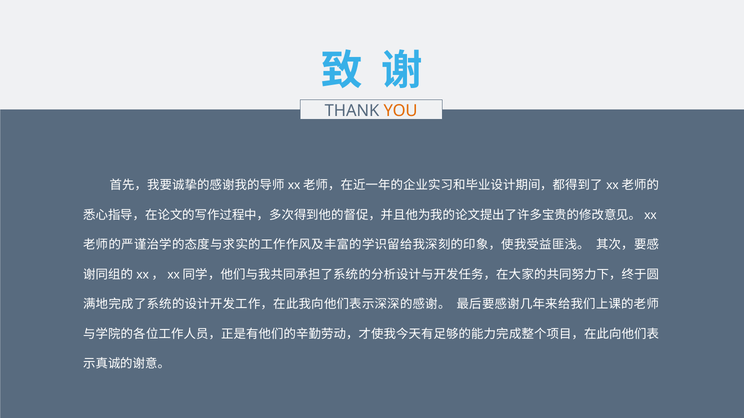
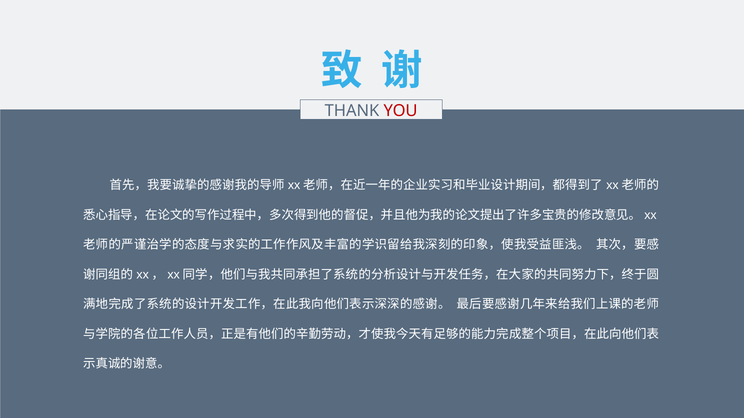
YOU colour: orange -> red
